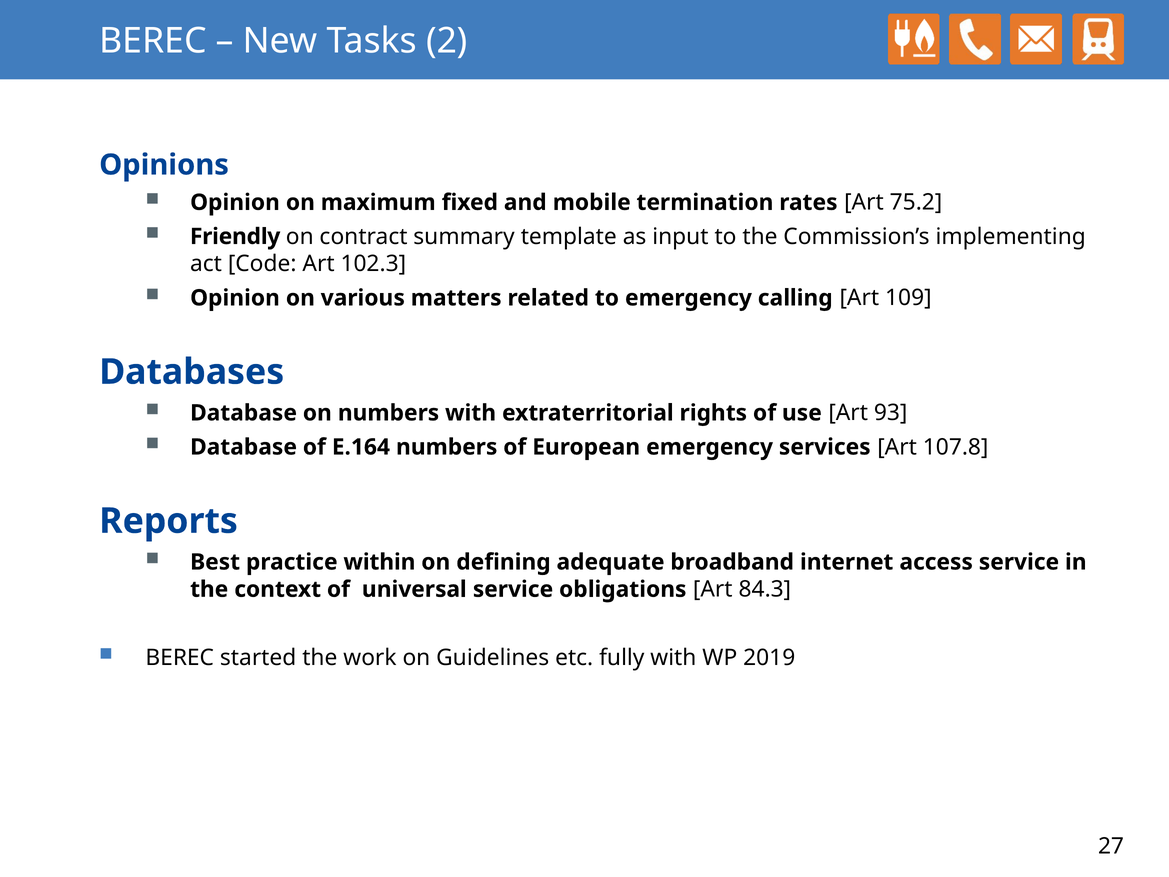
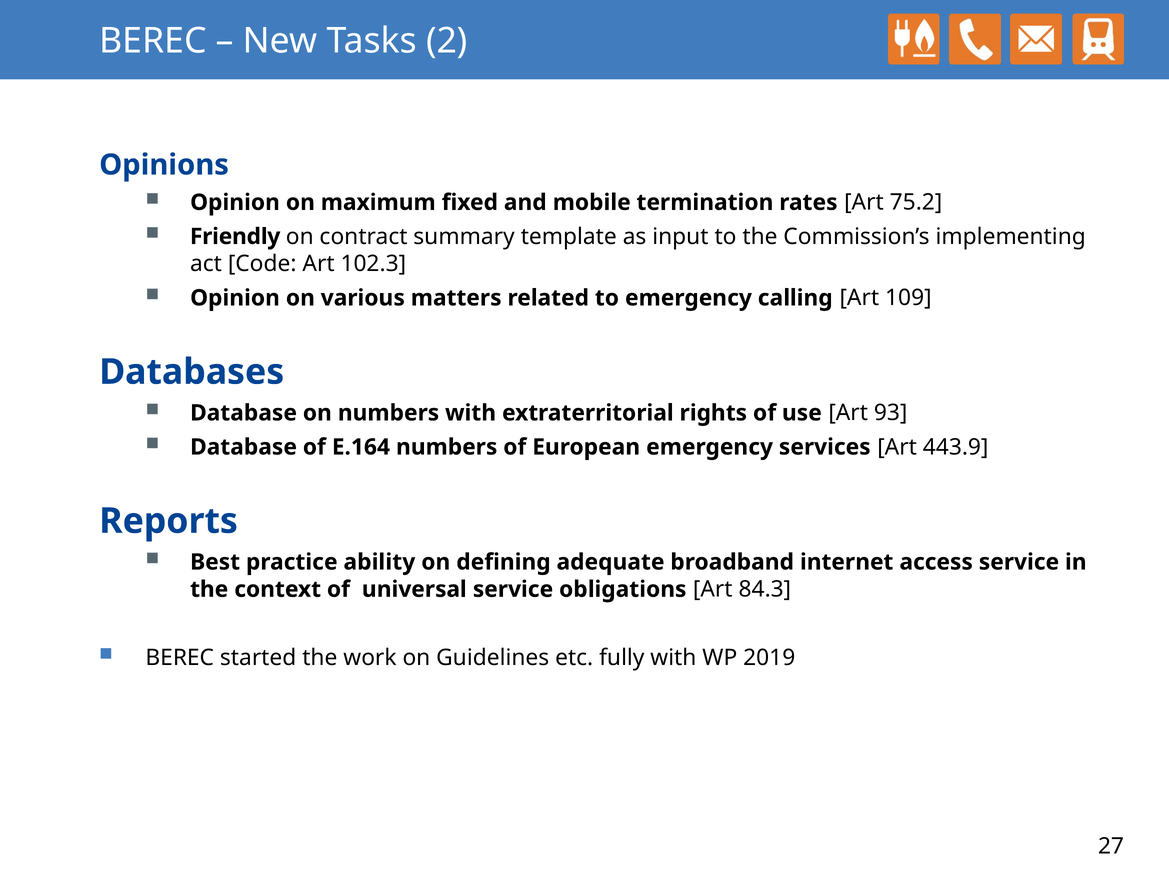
107.8: 107.8 -> 443.9
within: within -> ability
